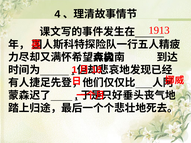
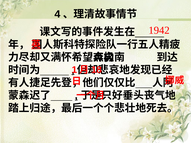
1913: 1913 -> 1942
